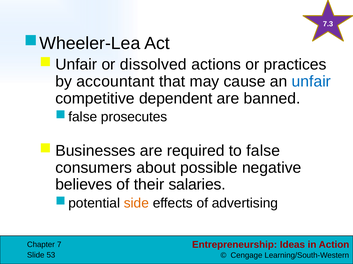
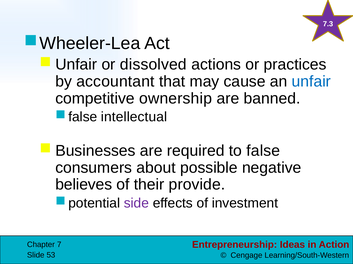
dependent: dependent -> ownership
prosecutes: prosecutes -> intellectual
salaries: salaries -> provide
side colour: orange -> purple
advertising: advertising -> investment
